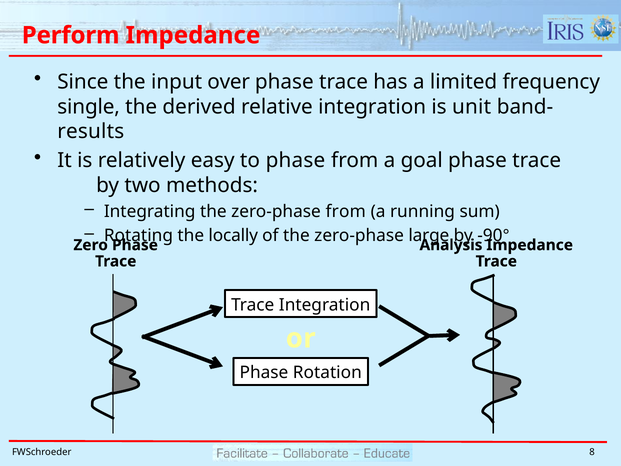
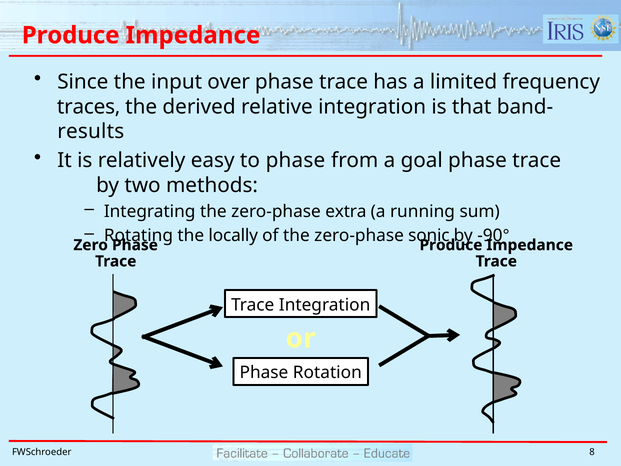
Perform at (71, 35): Perform -> Produce
single: single -> traces
unit: unit -> that
zero-phase from: from -> extra
large: large -> sonic
Analysis at (451, 245): Analysis -> Produce
